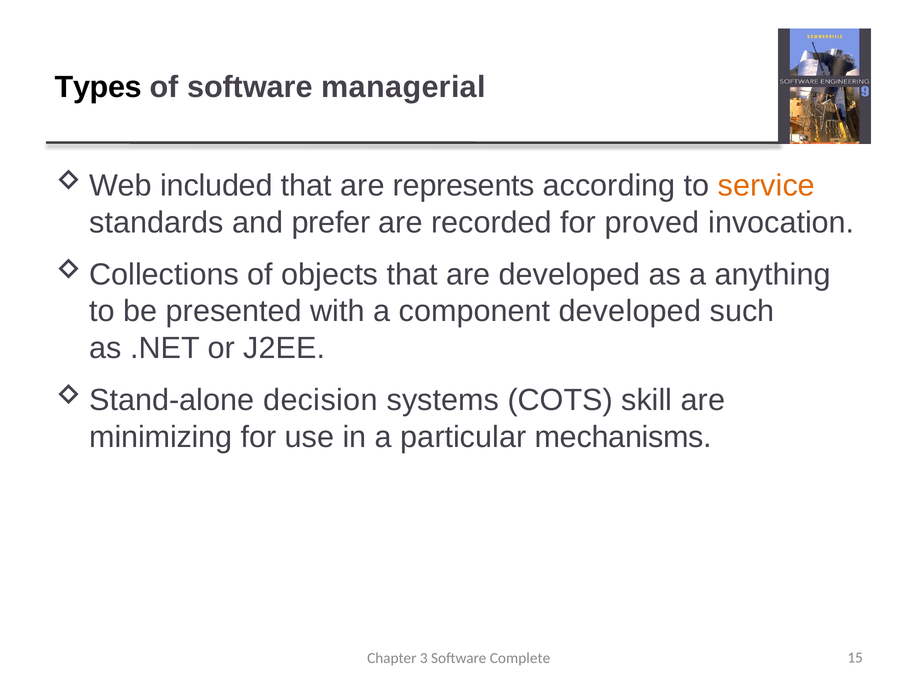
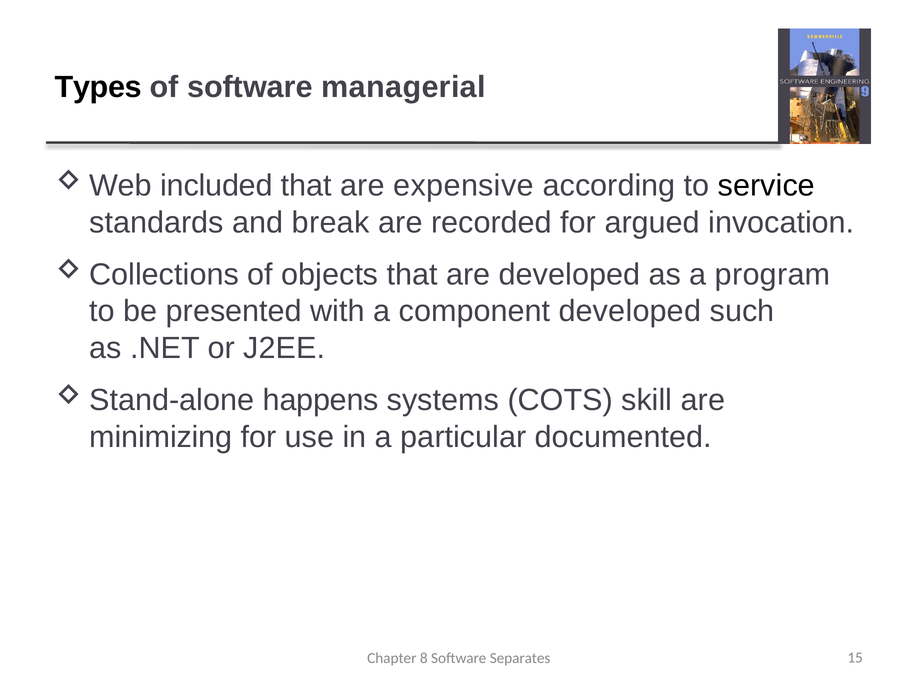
represents: represents -> expensive
service colour: orange -> black
prefer: prefer -> break
proved: proved -> argued
anything: anything -> program
decision: decision -> happens
mechanisms: mechanisms -> documented
3: 3 -> 8
Complete: Complete -> Separates
